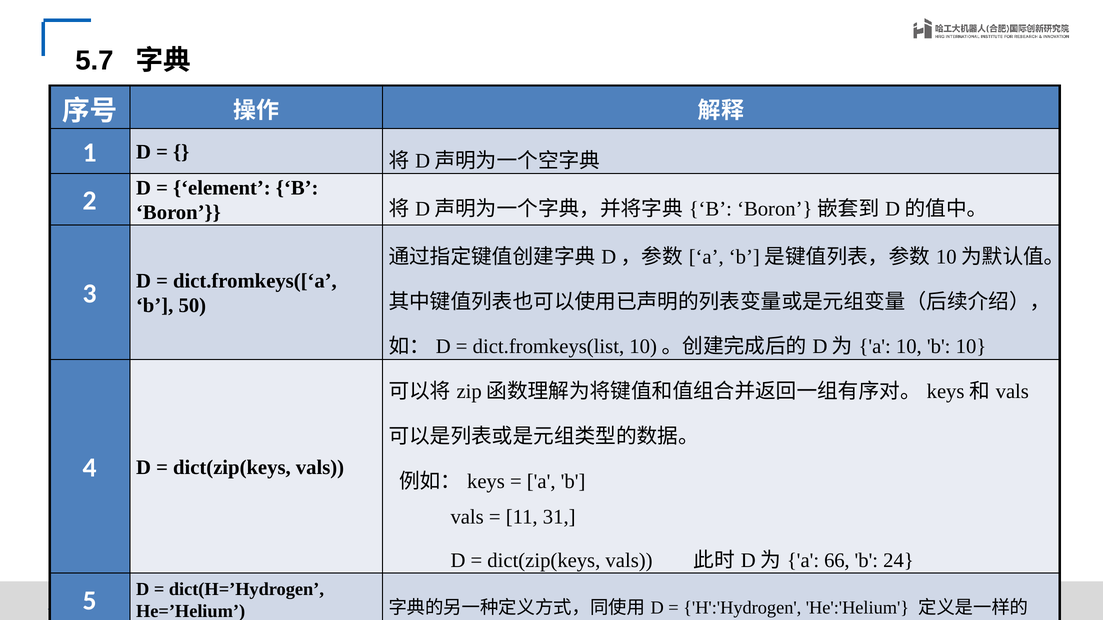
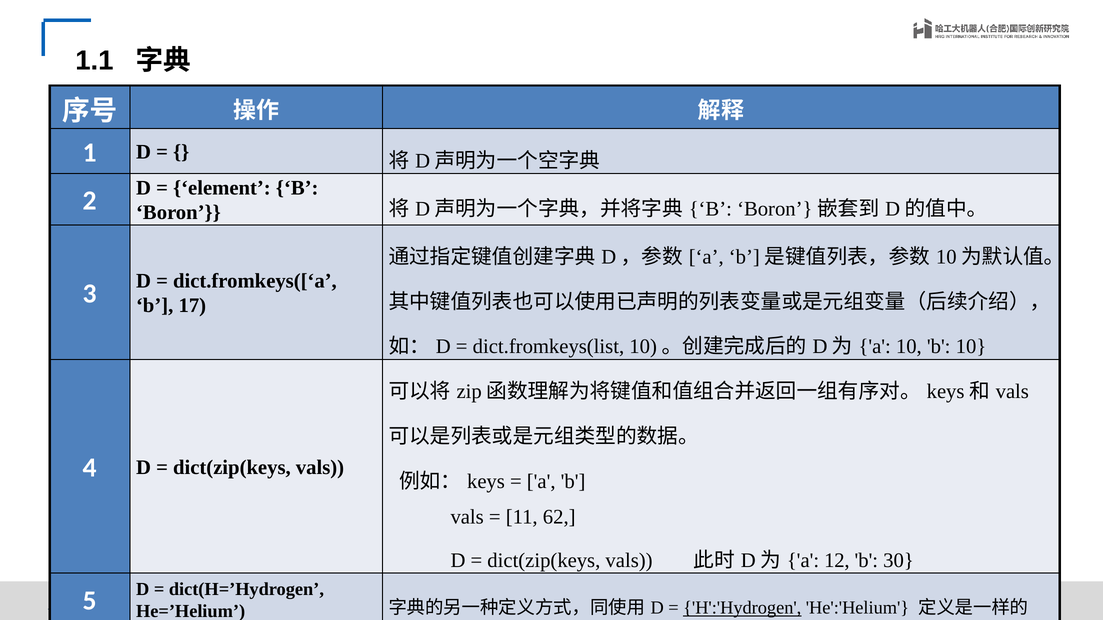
5.7: 5.7 -> 1.1
50: 50 -> 17
31: 31 -> 62
66: 66 -> 12
24: 24 -> 30
H':'Hydrogen underline: none -> present
